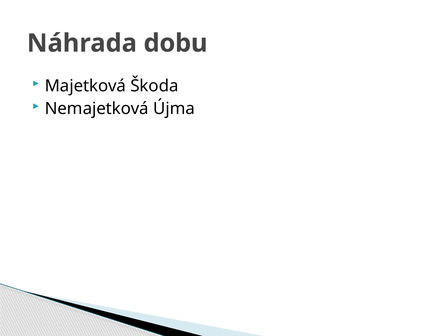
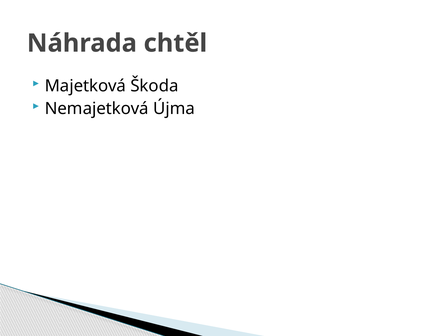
dobu: dobu -> chtěl
